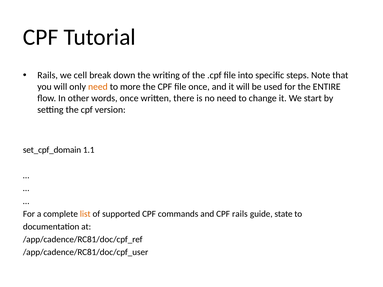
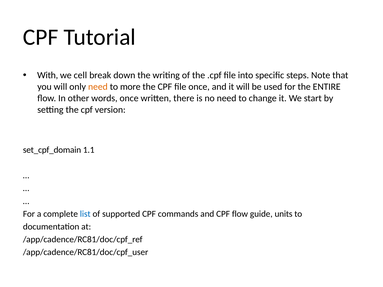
Rails at (48, 75): Rails -> With
list colour: orange -> blue
CPF rails: rails -> flow
state: state -> units
